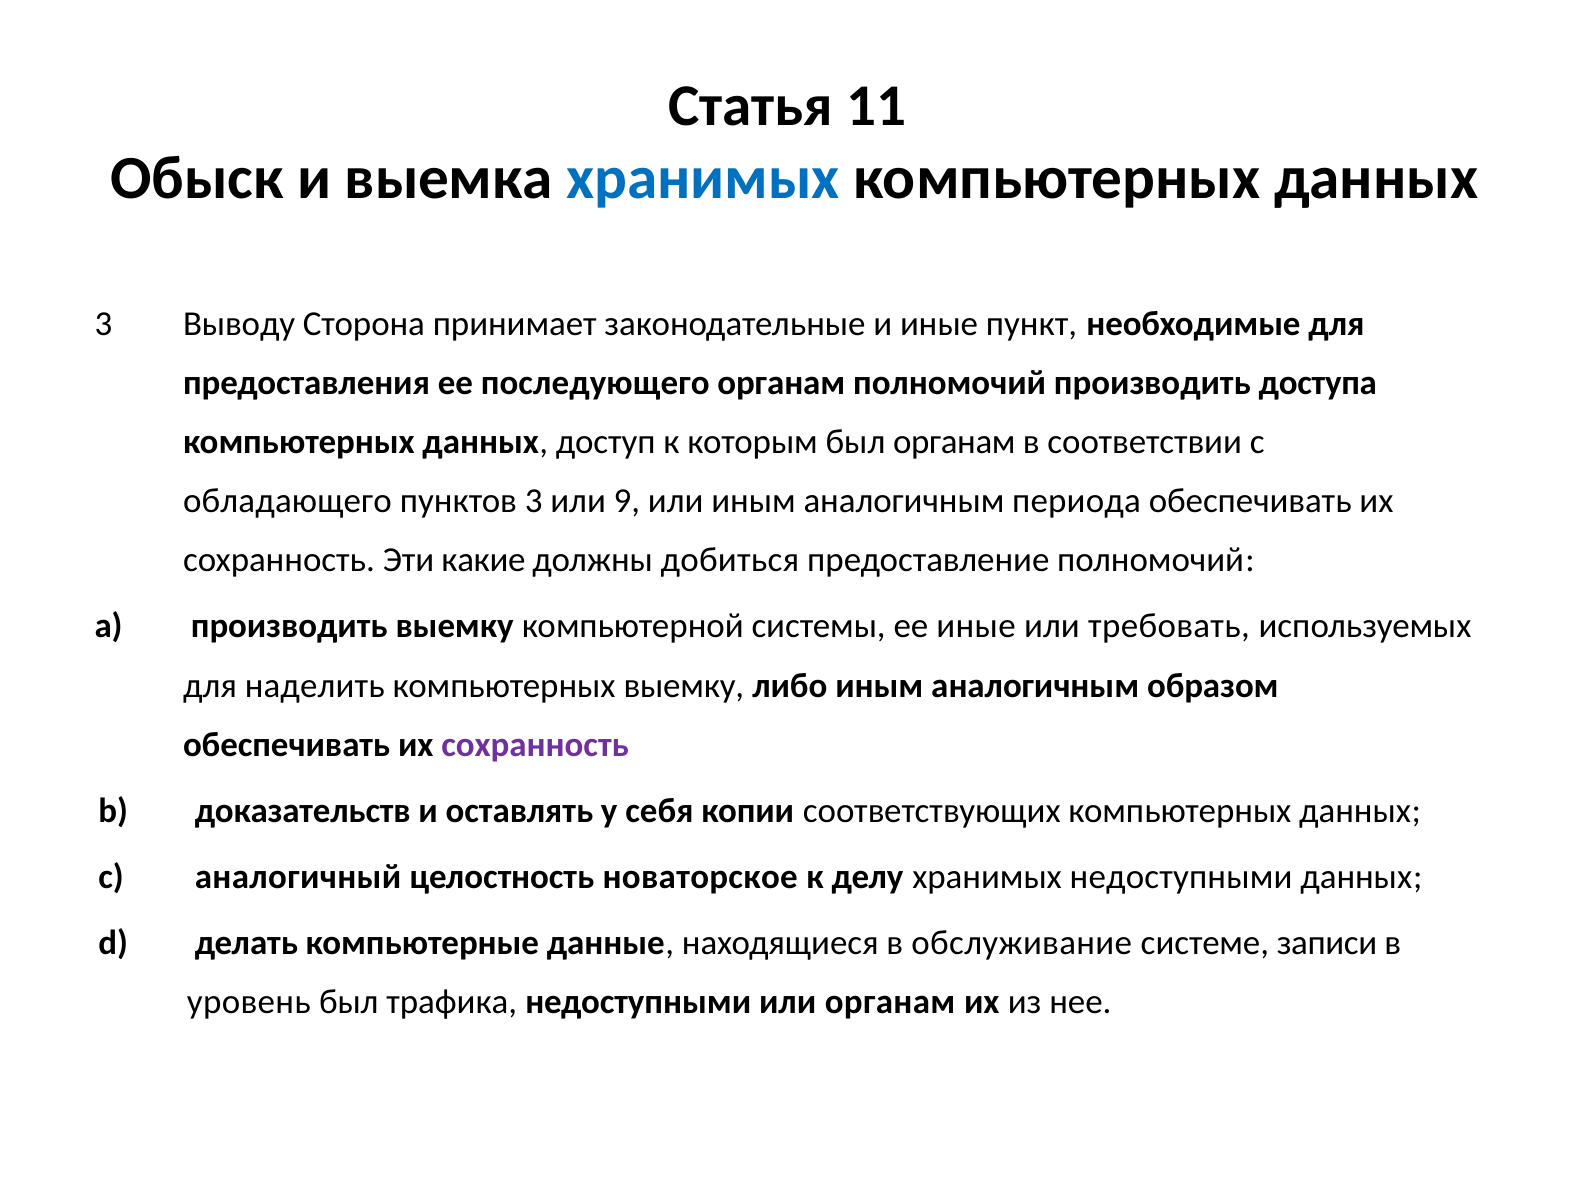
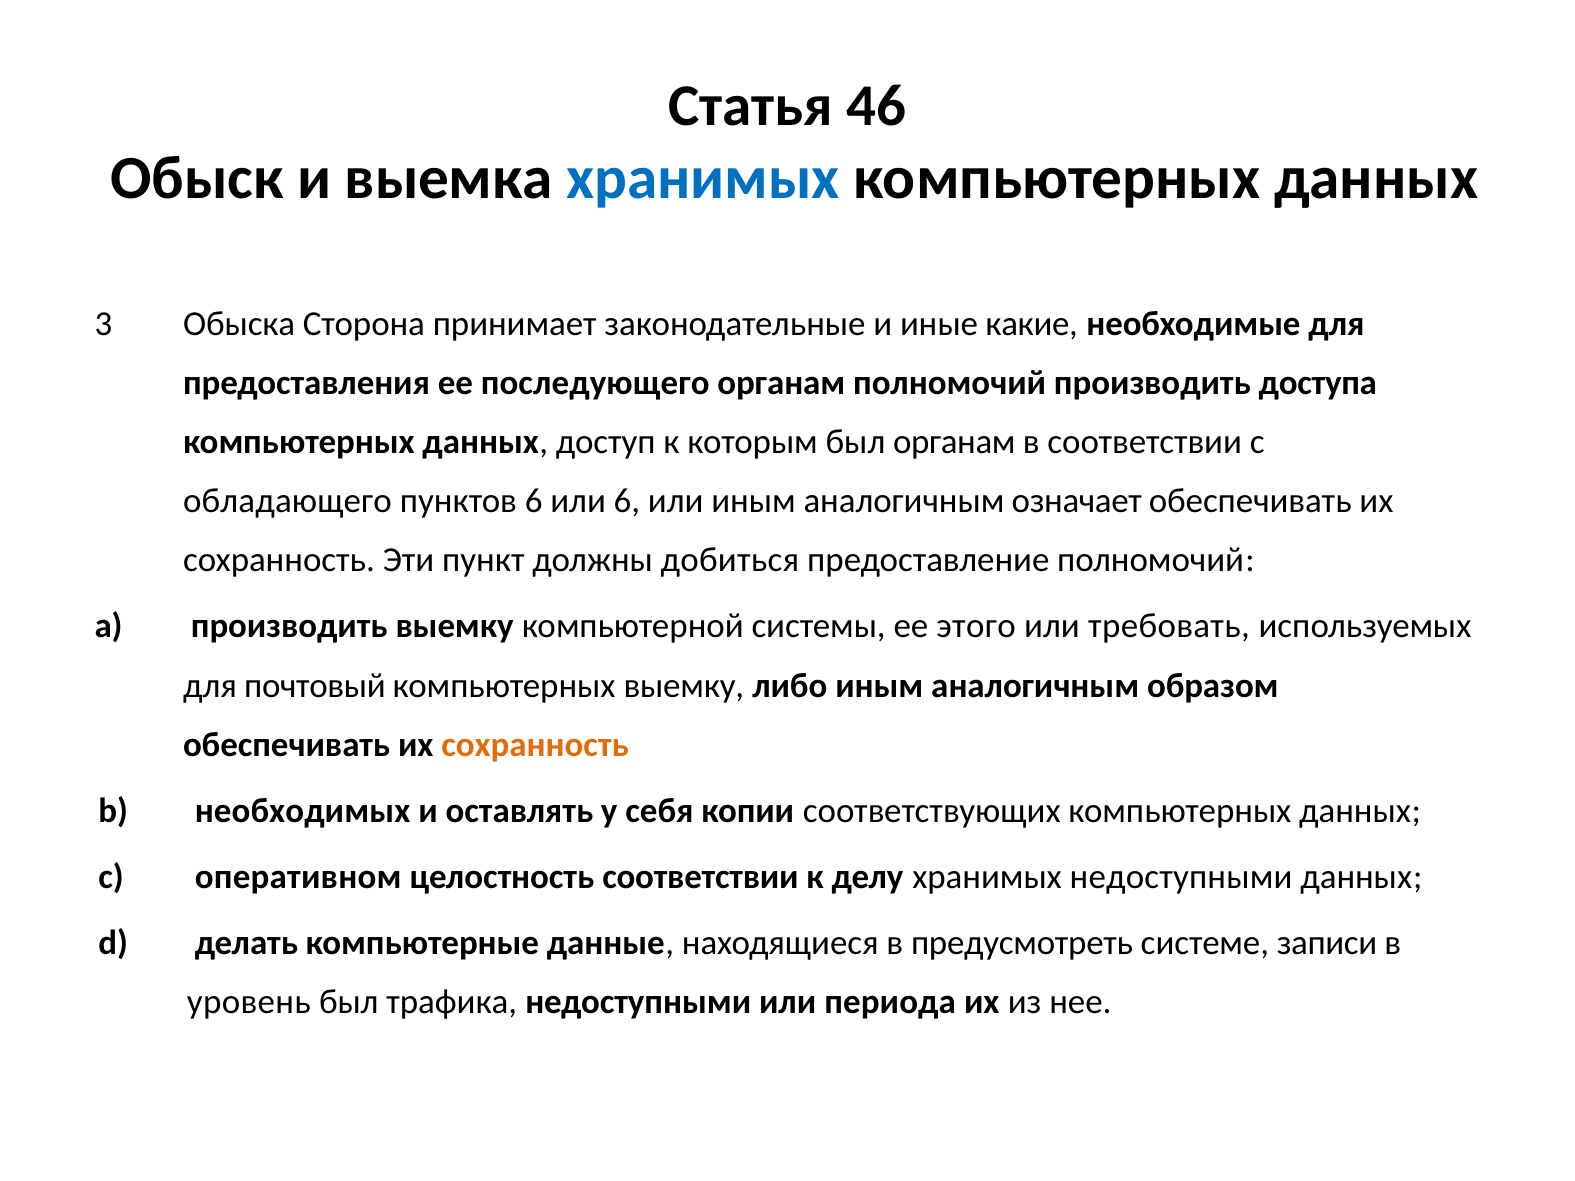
11: 11 -> 46
Выводу: Выводу -> Обыска
пункт: пункт -> какие
пунктов 3: 3 -> 6
или 9: 9 -> 6
периода: периода -> означает
какие: какие -> пункт
ее иные: иные -> этого
наделить: наделить -> почтовый
сохранность at (535, 745) colour: purple -> orange
доказательств: доказательств -> необходимых
аналогичный: аналогичный -> оперативном
целостность новаторское: новаторское -> соответствии
обслуживание: обслуживание -> предусмотреть
или органам: органам -> периода
